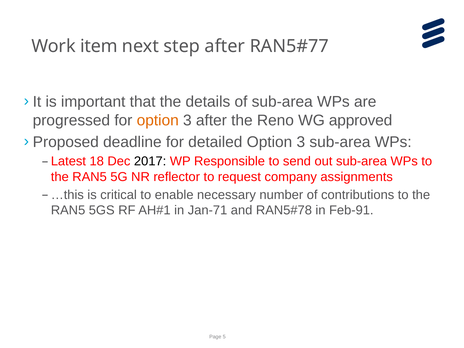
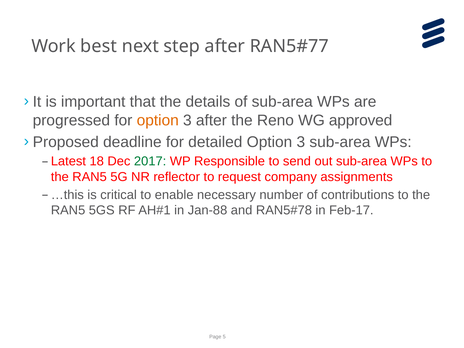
item: item -> best
2017 colour: black -> green
Jan-71: Jan-71 -> Jan-88
Feb-91: Feb-91 -> Feb-17
